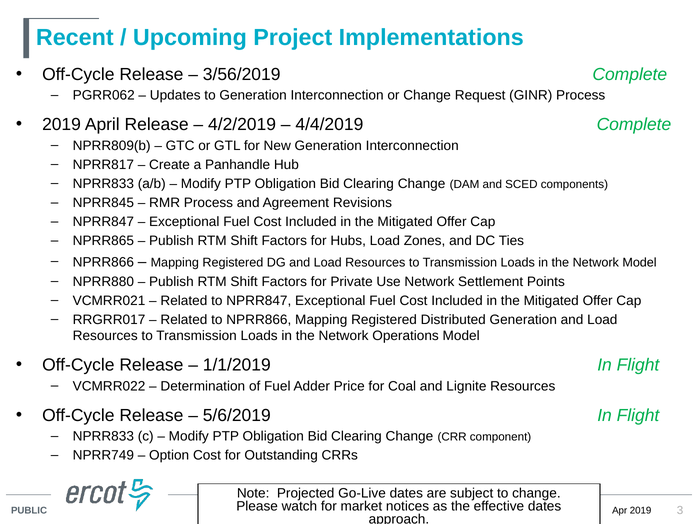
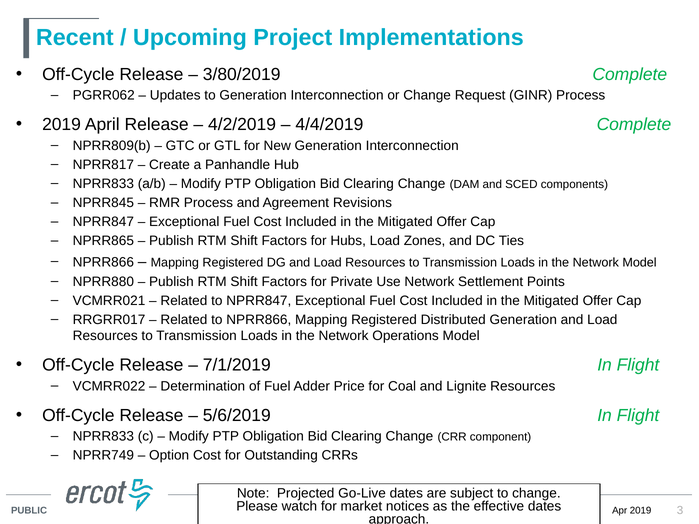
3/56/2019: 3/56/2019 -> 3/80/2019
1/1/2019: 1/1/2019 -> 7/1/2019
